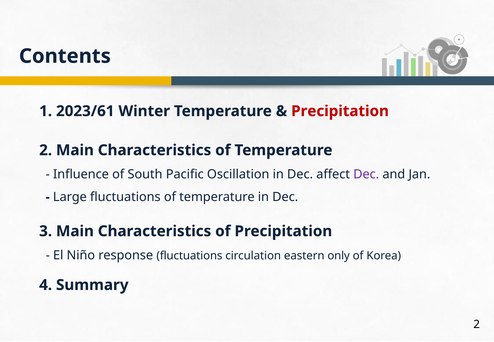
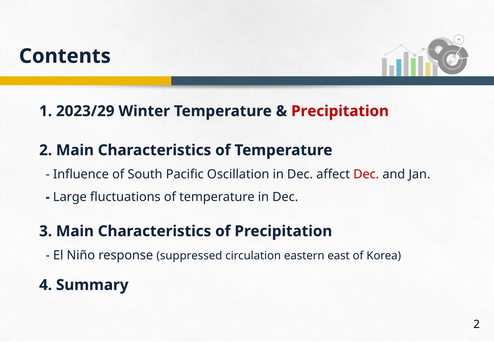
2023/61: 2023/61 -> 2023/29
Dec at (366, 174) colour: purple -> red
response fluctuations: fluctuations -> suppressed
only: only -> east
